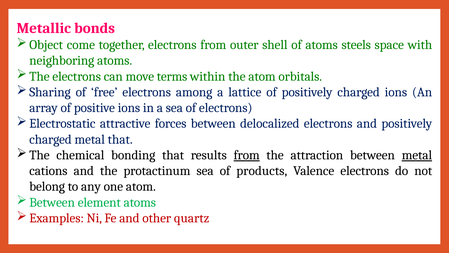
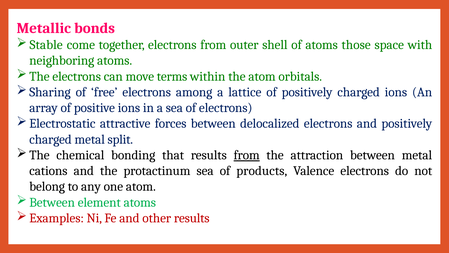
Object: Object -> Stable
steels: steels -> those
metal that: that -> split
metal at (417, 155) underline: present -> none
other quartz: quartz -> results
